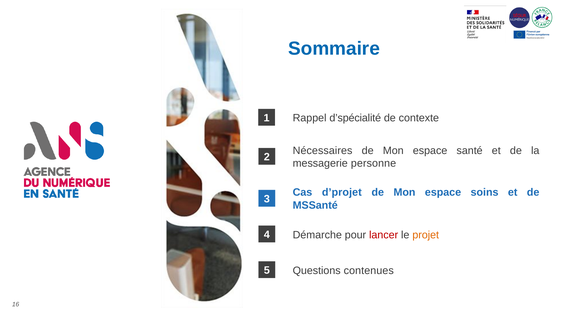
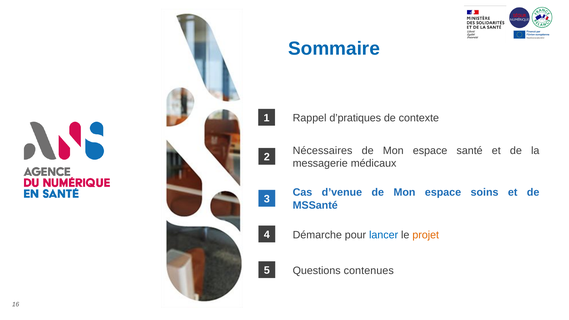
d’spécialité: d’spécialité -> d’pratiques
personne: personne -> médicaux
d’projet: d’projet -> d’venue
lancer colour: red -> blue
